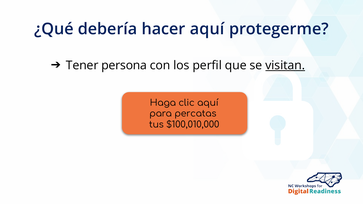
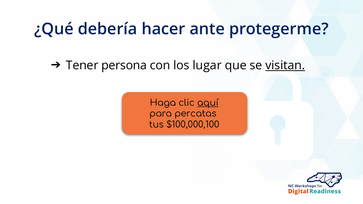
hacer aquí: aquí -> ante
perfil: perfil -> lugar
aquí at (208, 103) underline: none -> present
$100,010,000: $100,010,000 -> $100,000,100
